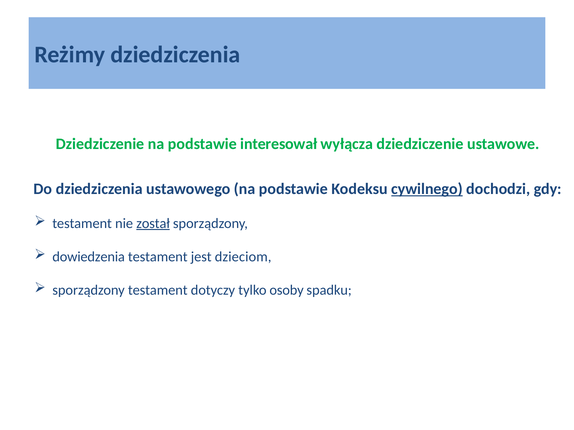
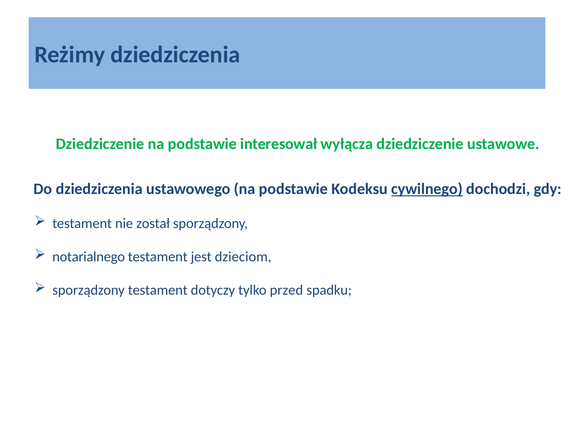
został underline: present -> none
dowiedzenia: dowiedzenia -> notarialnego
osoby: osoby -> przed
